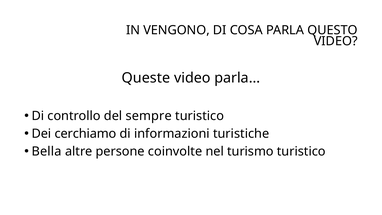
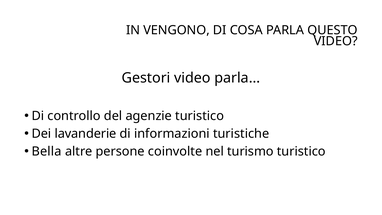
Queste: Queste -> Gestori
sempre: sempre -> agenzie
cerchiamo: cerchiamo -> lavanderie
